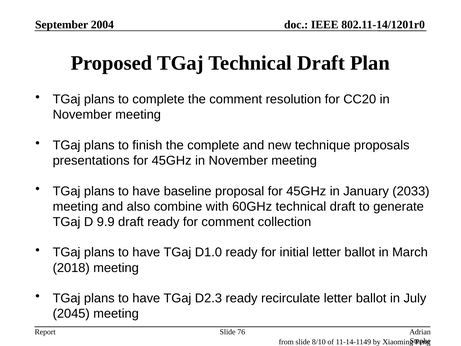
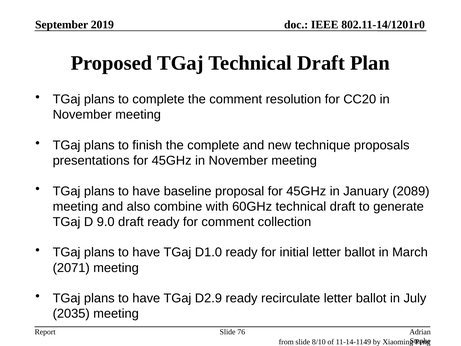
2004: 2004 -> 2019
2033: 2033 -> 2089
9.9: 9.9 -> 9.0
2018: 2018 -> 2071
D2.3: D2.3 -> D2.9
2045: 2045 -> 2035
